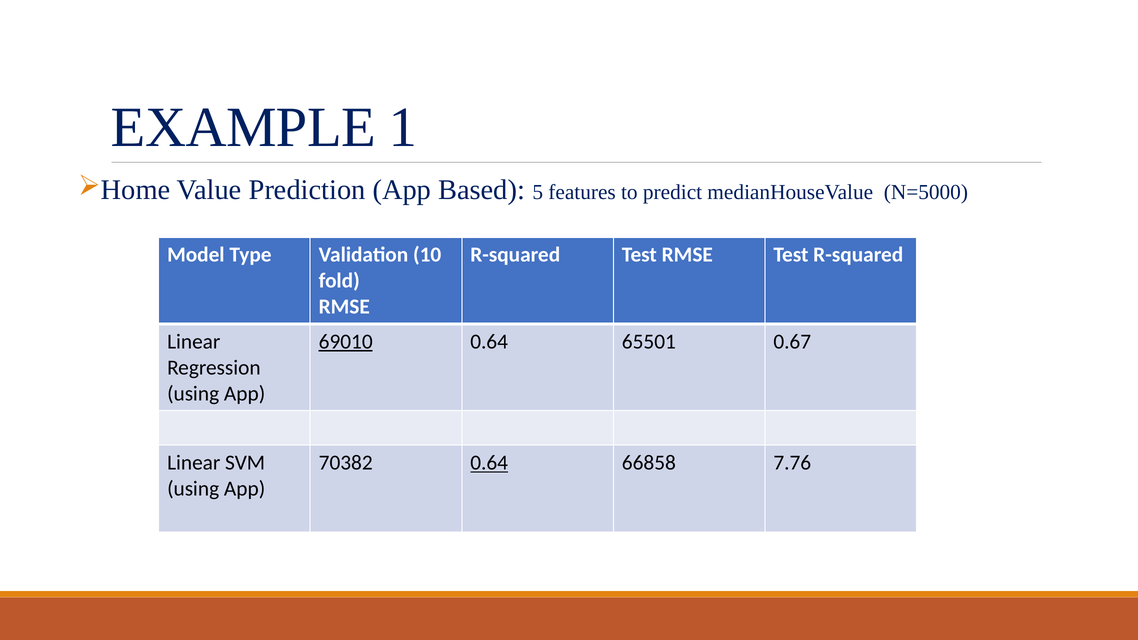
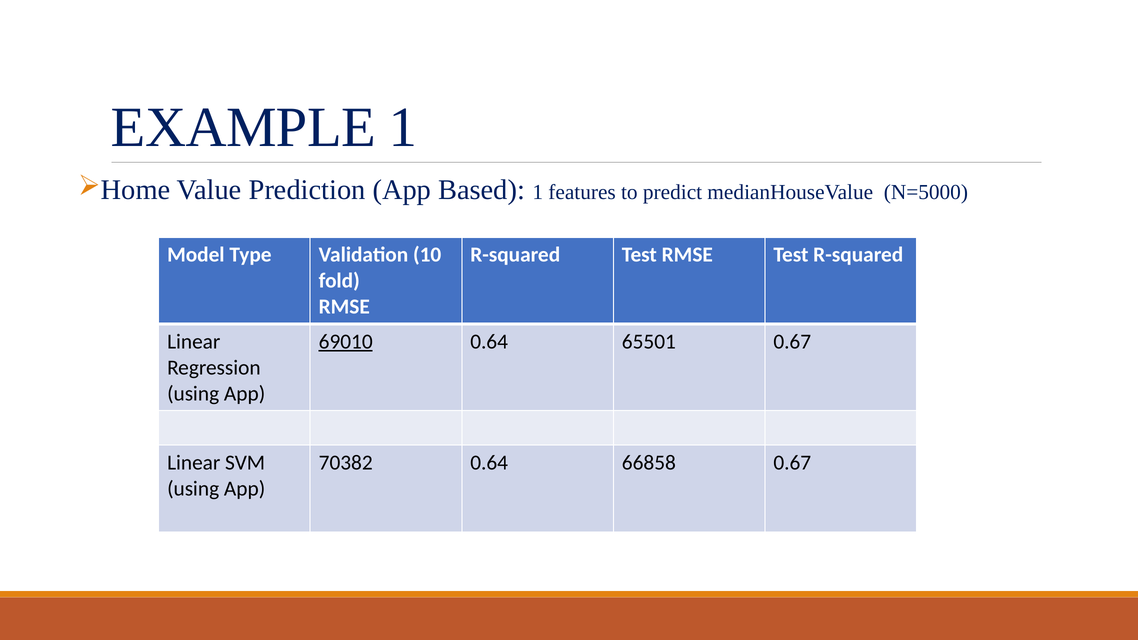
Based 5: 5 -> 1
0.64 at (489, 463) underline: present -> none
66858 7.76: 7.76 -> 0.67
